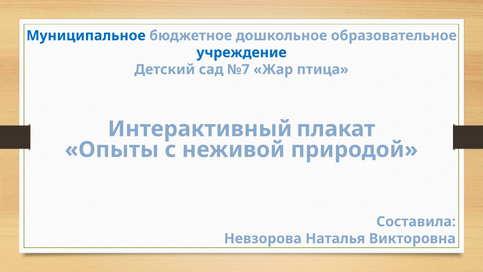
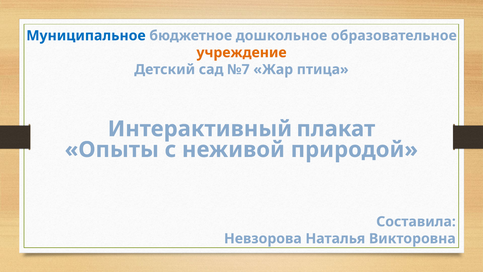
учреждение colour: blue -> orange
